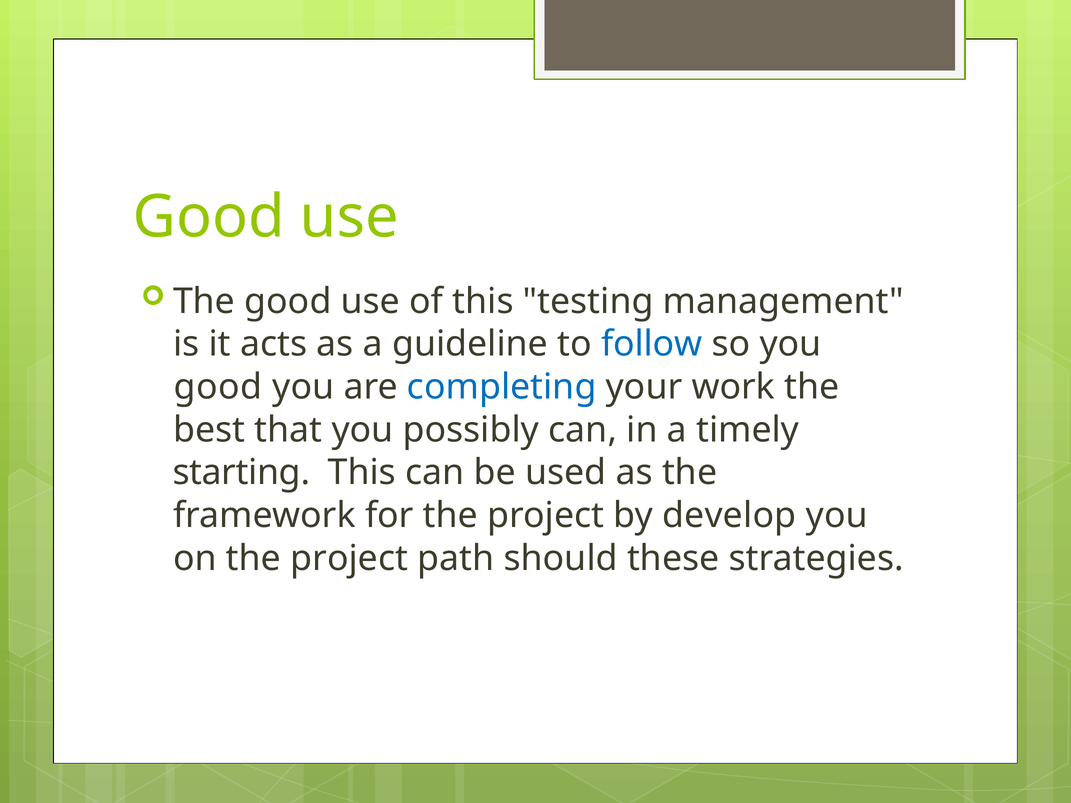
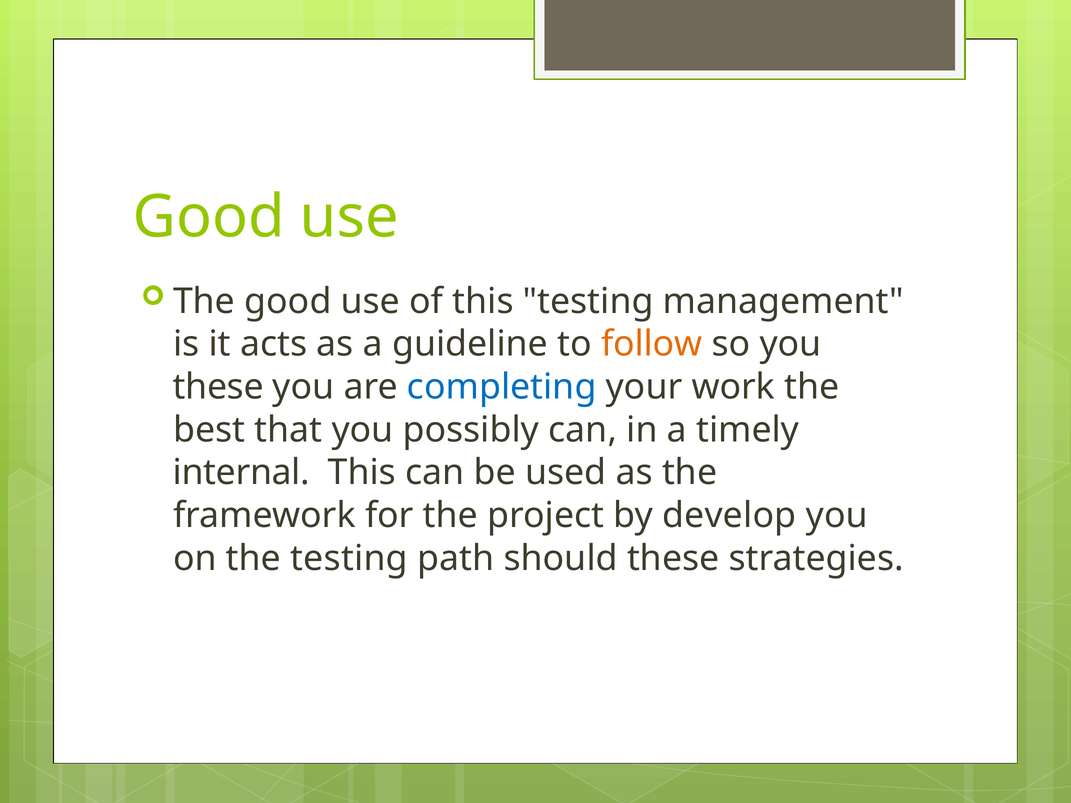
follow colour: blue -> orange
good at (218, 387): good -> these
starting: starting -> internal
on the project: project -> testing
